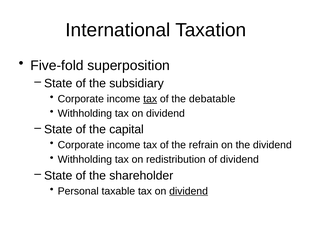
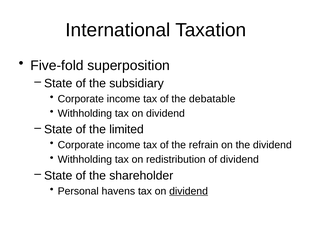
tax at (150, 99) underline: present -> none
capital: capital -> limited
taxable: taxable -> havens
